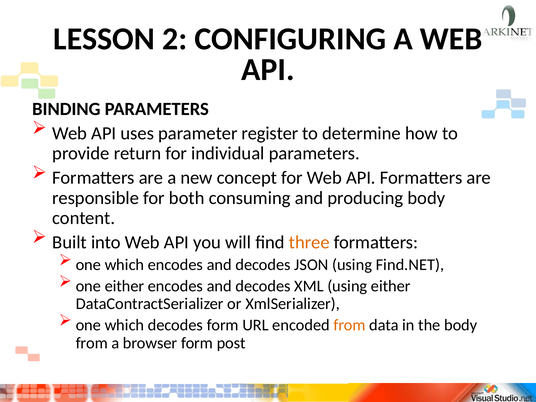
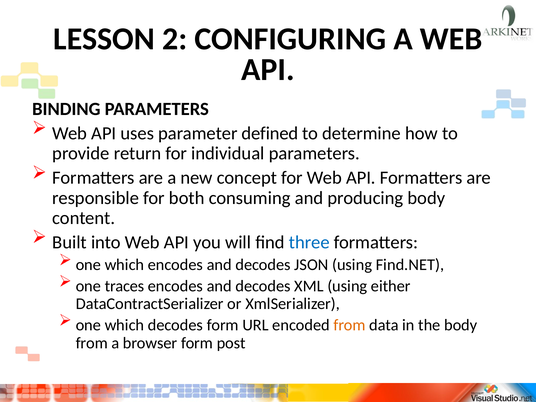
register: register -> defined
three colour: orange -> blue
one either: either -> traces
